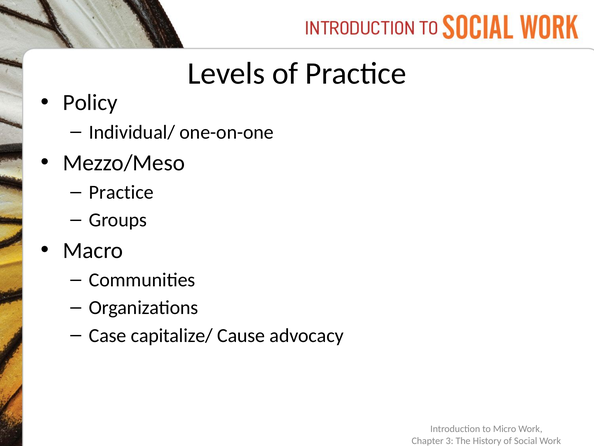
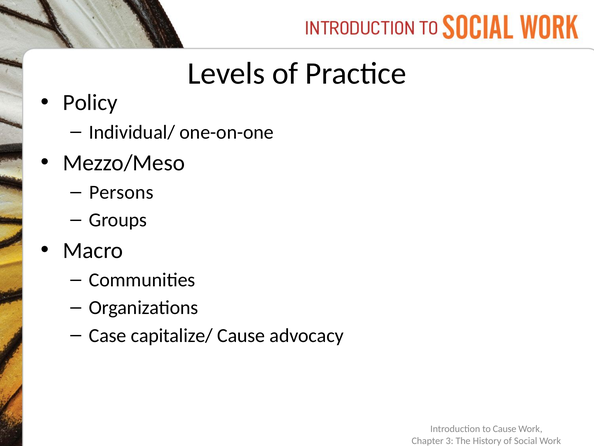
Practice at (121, 192): Practice -> Persons
to Micro: Micro -> Cause
